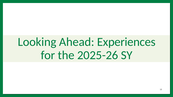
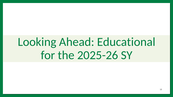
Experiences: Experiences -> Educational
